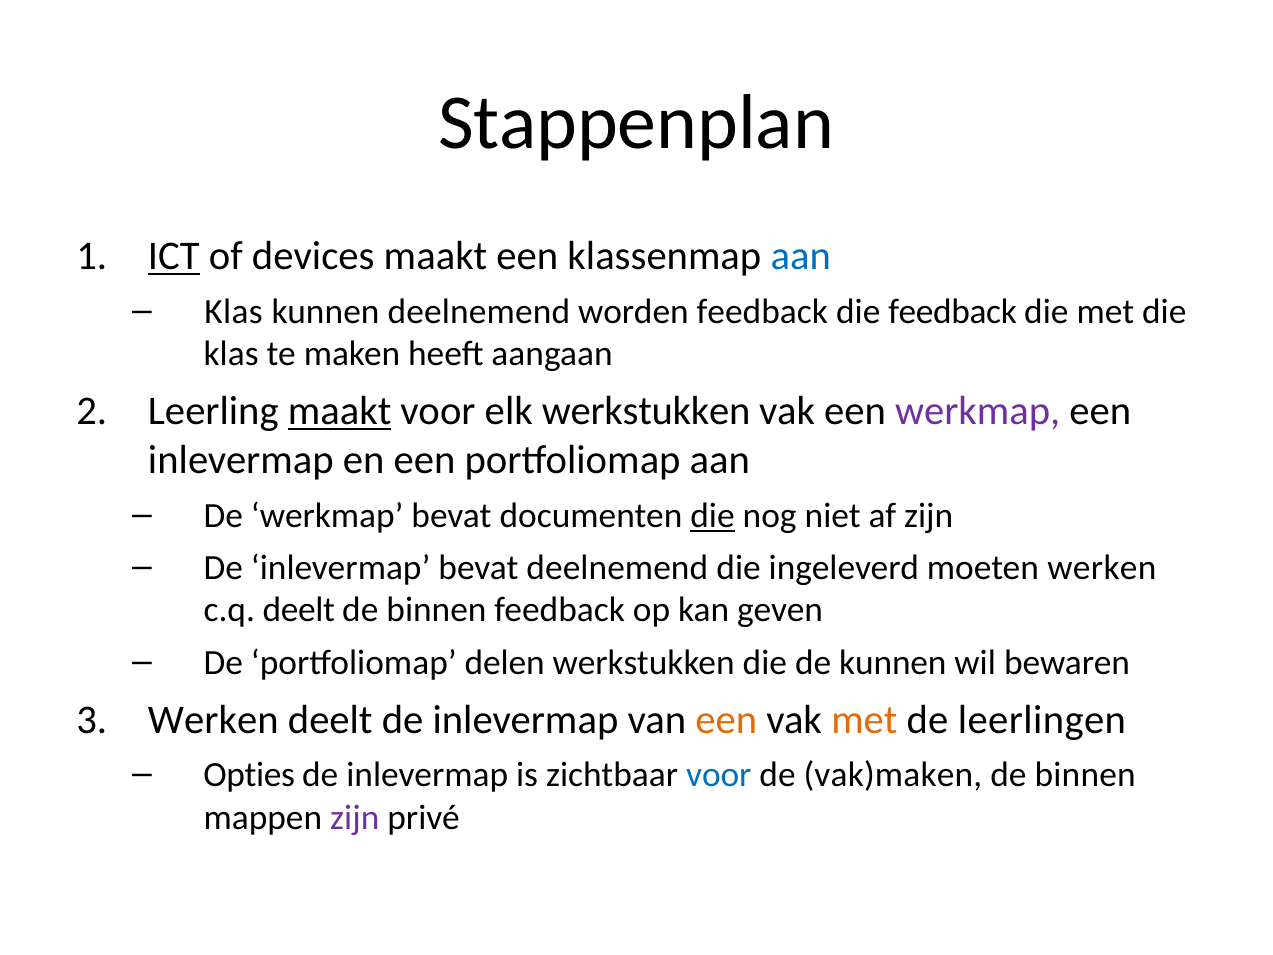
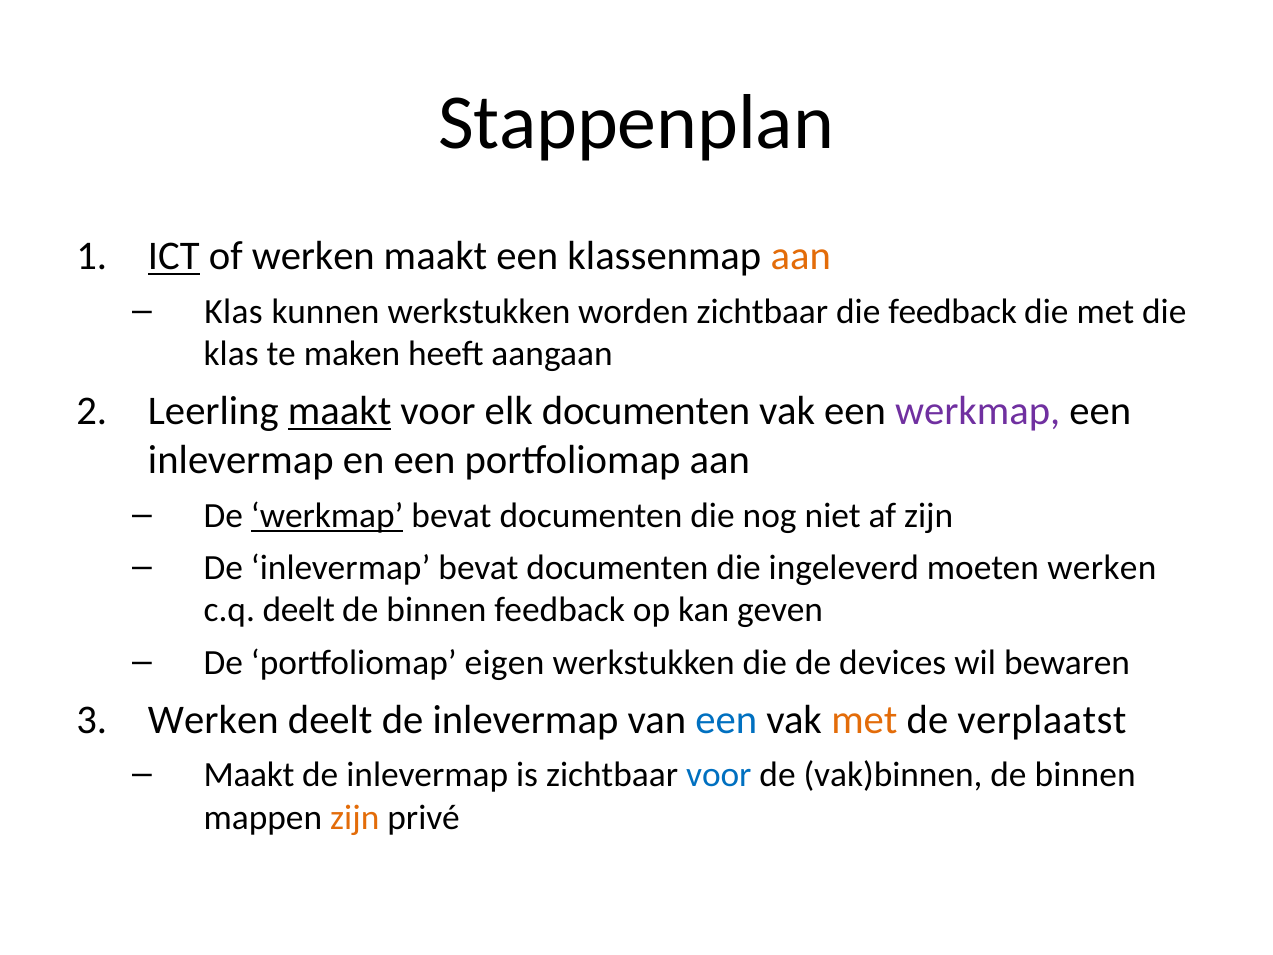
of devices: devices -> werken
aan at (801, 256) colour: blue -> orange
kunnen deelnemend: deelnemend -> werkstukken
worden feedback: feedback -> zichtbaar
elk werkstukken: werkstukken -> documenten
werkmap at (327, 515) underline: none -> present
die at (712, 515) underline: present -> none
inlevermap bevat deelnemend: deelnemend -> documenten
delen: delen -> eigen
de kunnen: kunnen -> devices
een at (726, 720) colour: orange -> blue
leerlingen: leerlingen -> verplaatst
Opties at (249, 775): Opties -> Maakt
vak)maken: vak)maken -> vak)binnen
zijn at (355, 817) colour: purple -> orange
